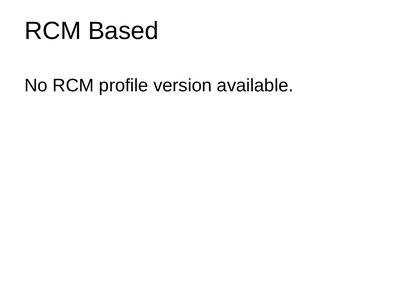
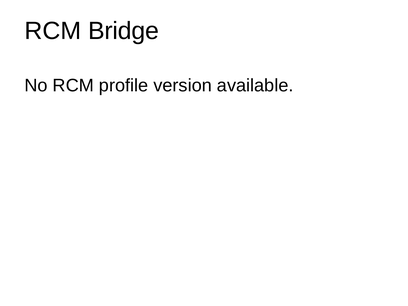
Based: Based -> Bridge
